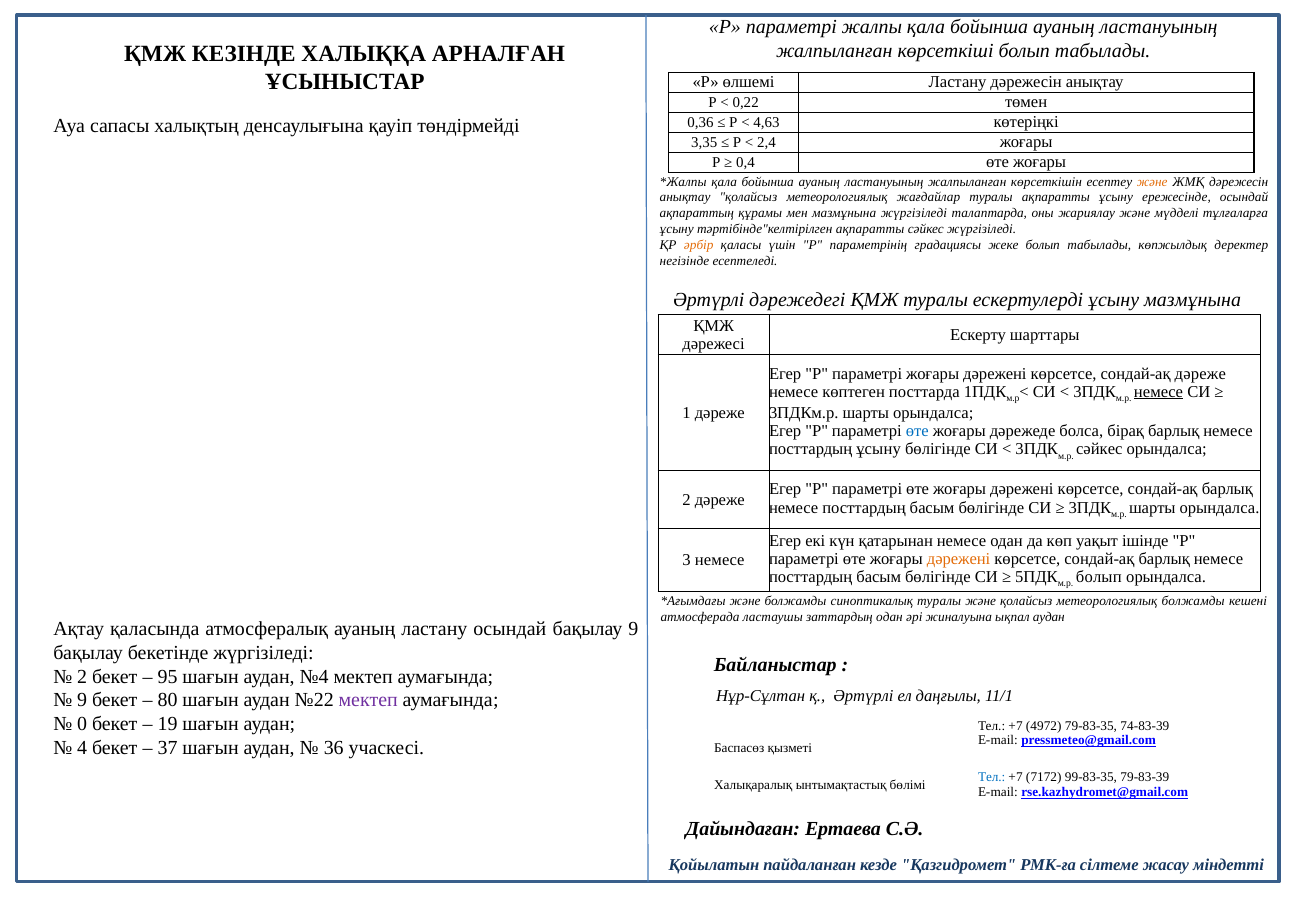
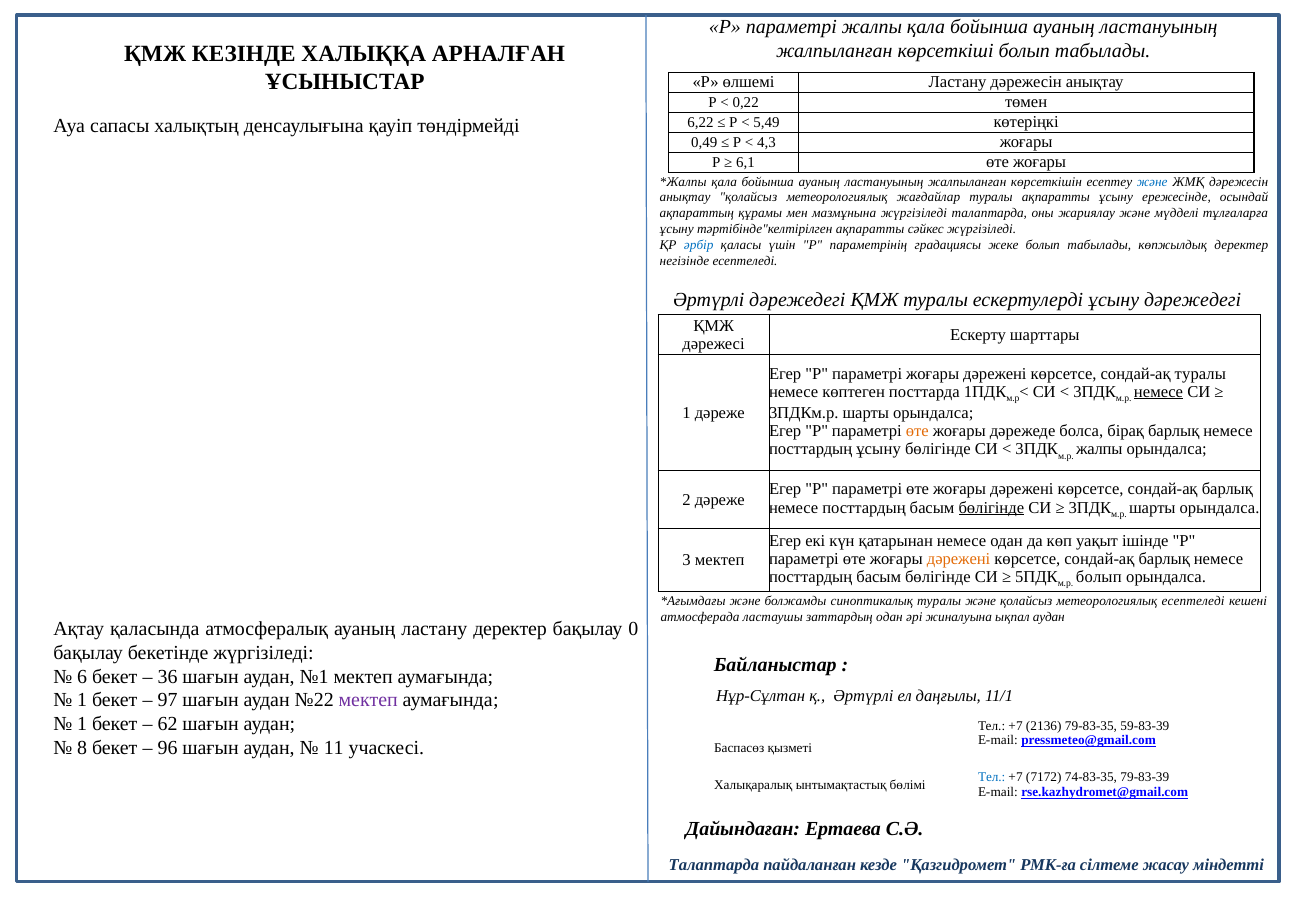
0,36: 0,36 -> 6,22
4,63: 4,63 -> 5,49
3,35: 3,35 -> 0,49
2,4: 2,4 -> 4,3
0,4: 0,4 -> 6,1
және at (1152, 182) colour: orange -> blue
әрбір colour: orange -> blue
ұсыну мазмұнына: мазмұнына -> дәрежедегі
сондай-ақ дәреже: дәреже -> туралы
өте at (917, 431) colour: blue -> orange
сәйкес at (1099, 450): сәйкес -> жалпы
бөлігінде at (991, 508) underline: none -> present
3 немесе: немесе -> мектеп
метеорологиялық болжамды: болжамды -> есептеледі
ластану осындай: осындай -> деректер
бақылау 9: 9 -> 0
2 at (82, 677): 2 -> 6
95: 95 -> 36
№4: №4 -> №1
9 at (82, 701): 9 -> 1
80: 80 -> 97
0 at (82, 724): 0 -> 1
19: 19 -> 62
4972: 4972 -> 2136
74-83-39: 74-83-39 -> 59-83-39
4: 4 -> 8
37: 37 -> 96
36: 36 -> 11
99-83-35: 99-83-35 -> 74-83-35
Қойылатын at (714, 866): Қойылатын -> Талаптарда
